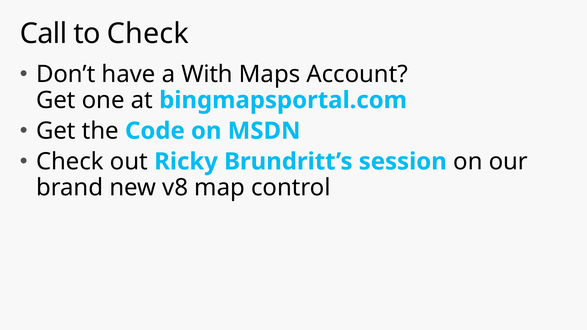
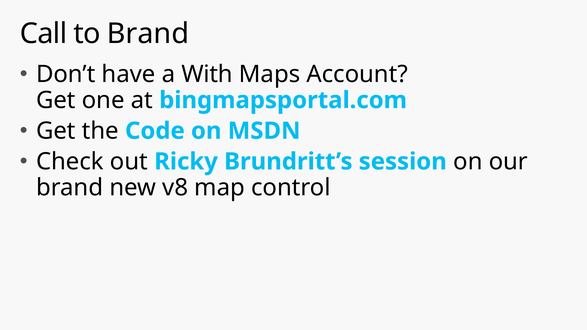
to Check: Check -> Brand
